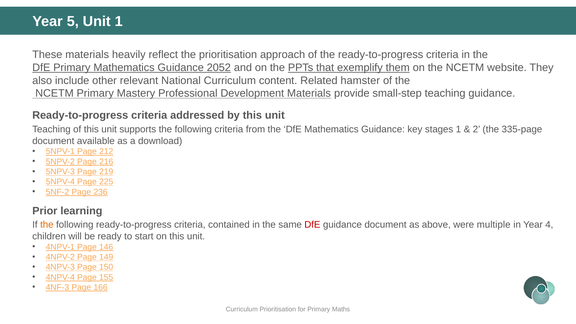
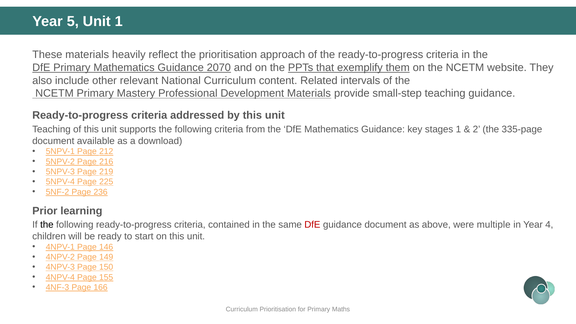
2052: 2052 -> 2070
hamster: hamster -> intervals
the at (47, 225) colour: orange -> black
